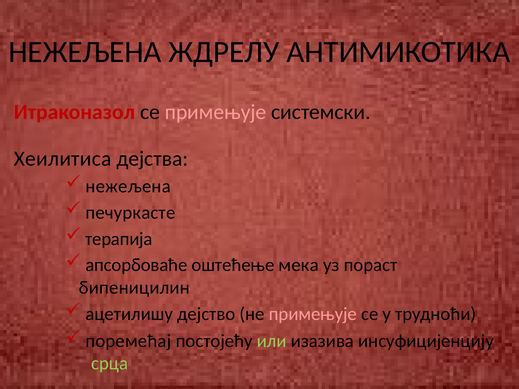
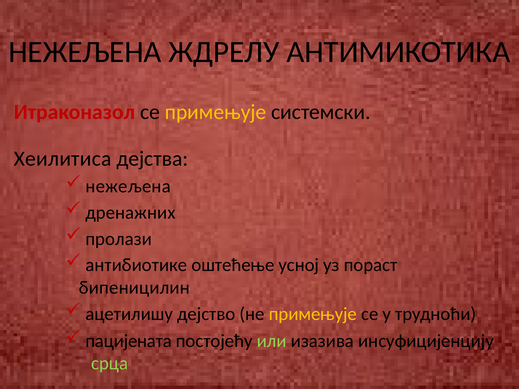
примењује at (216, 112) colour: pink -> yellow
печуркасте: печуркасте -> дренажних
терапија: терапија -> пролази
апсорбоваће: апсорбоваће -> антибиотике
мека: мека -> усној
примењује at (313, 314) colour: pink -> yellow
поремећај: поремећај -> пацијената
